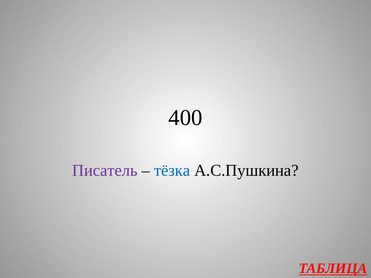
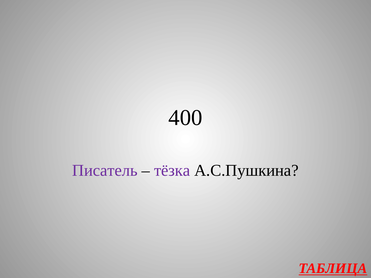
тёзка colour: blue -> purple
